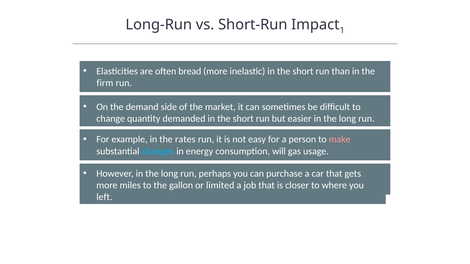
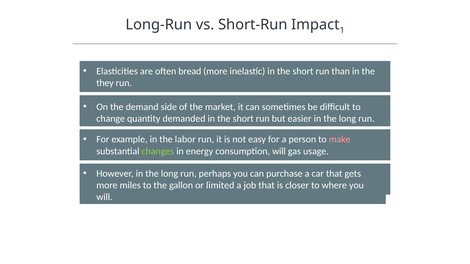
firm: firm -> they
rates: rates -> labor
changes colour: light blue -> light green
left at (104, 197): left -> will
